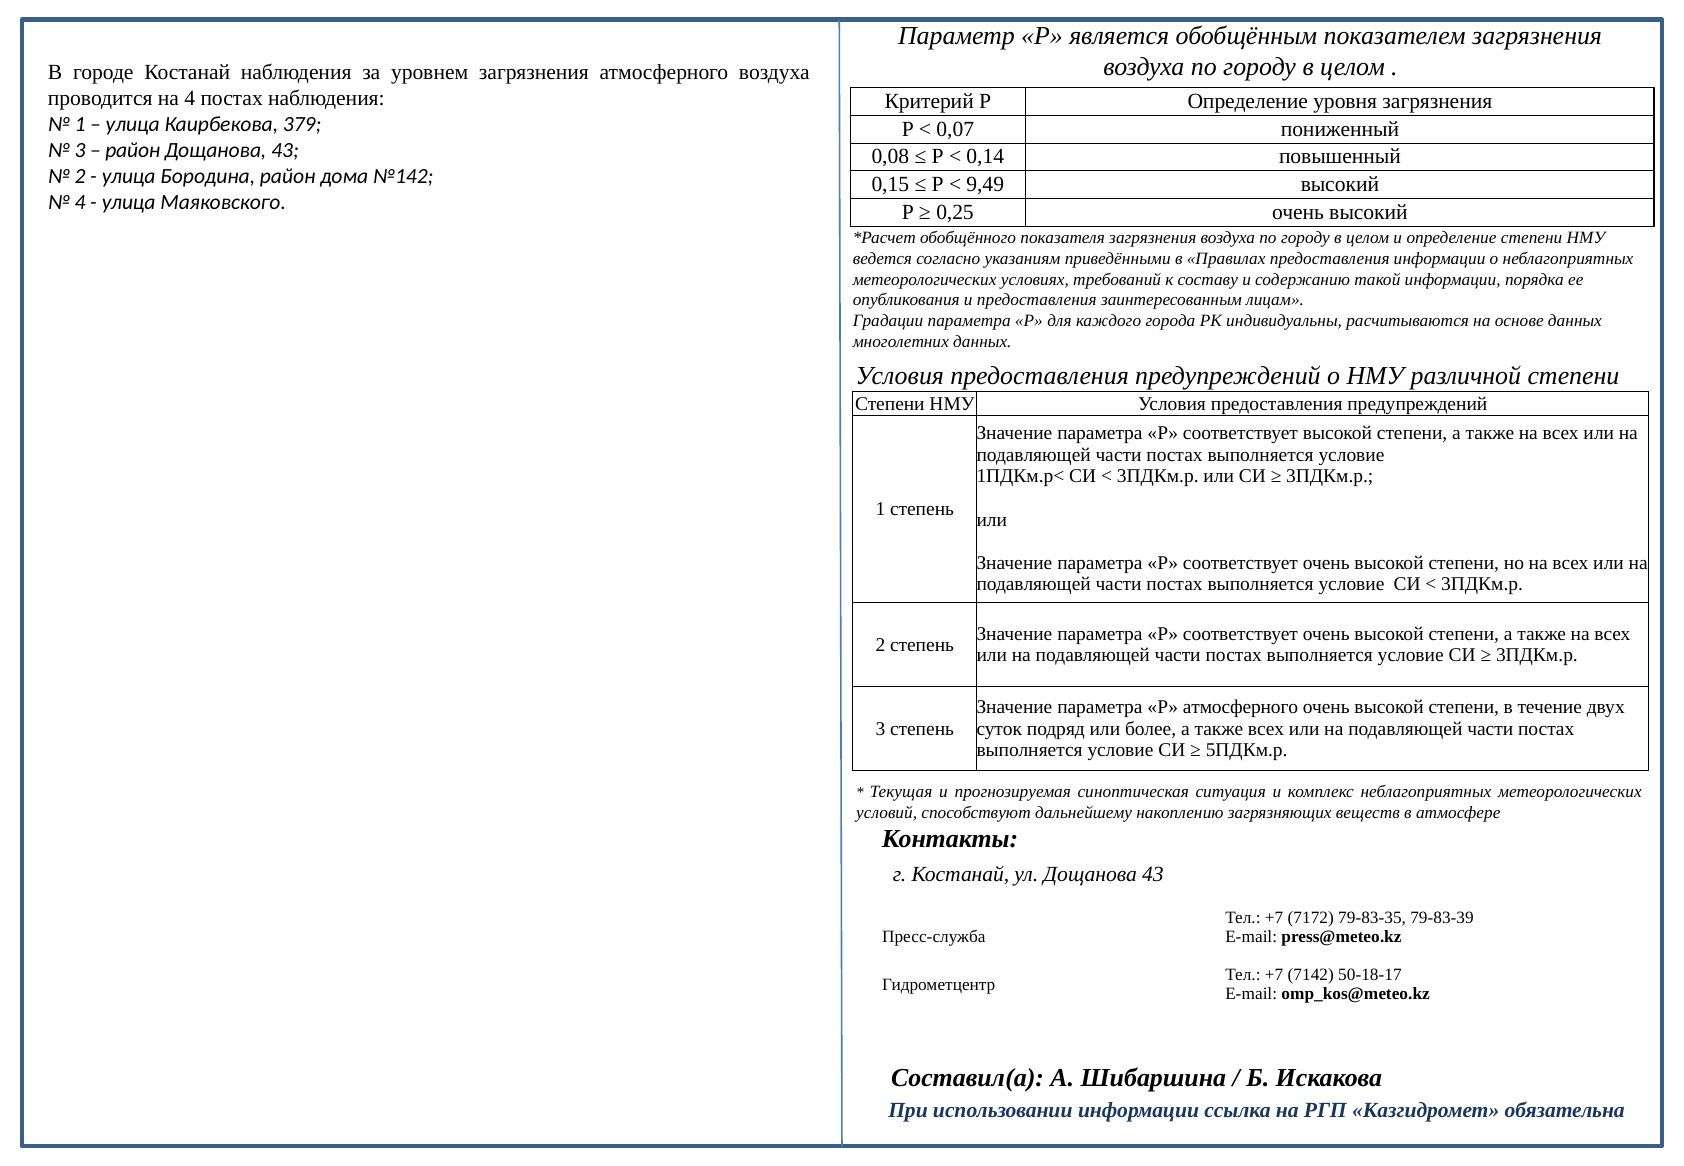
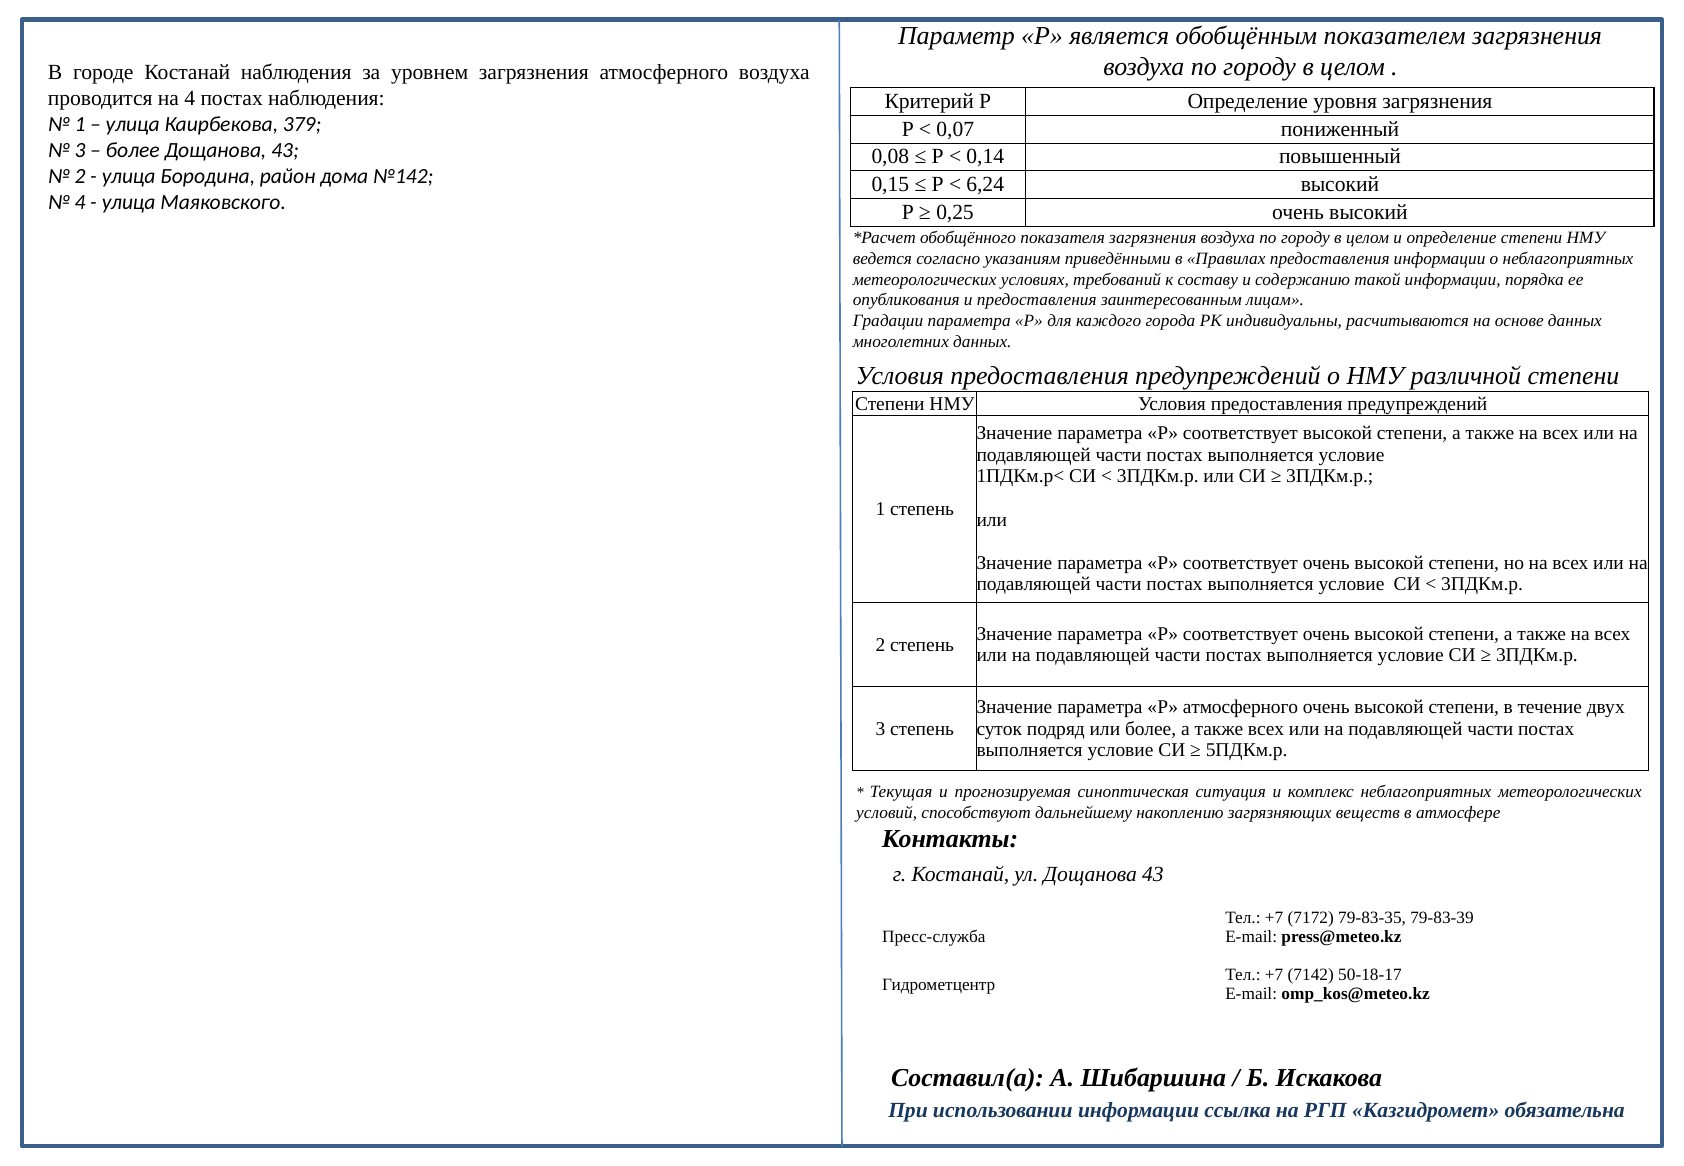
район at (133, 151): район -> более
9,49: 9,49 -> 6,24
